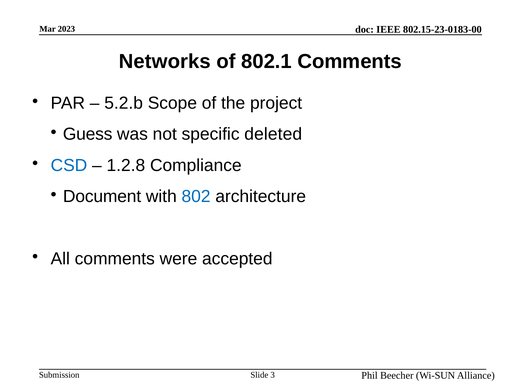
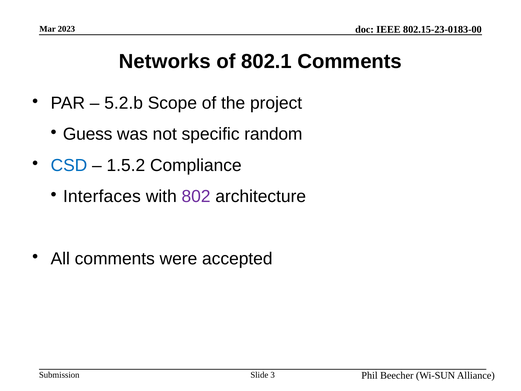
deleted: deleted -> random
1.2.8: 1.2.8 -> 1.5.2
Document: Document -> Interfaces
802 colour: blue -> purple
